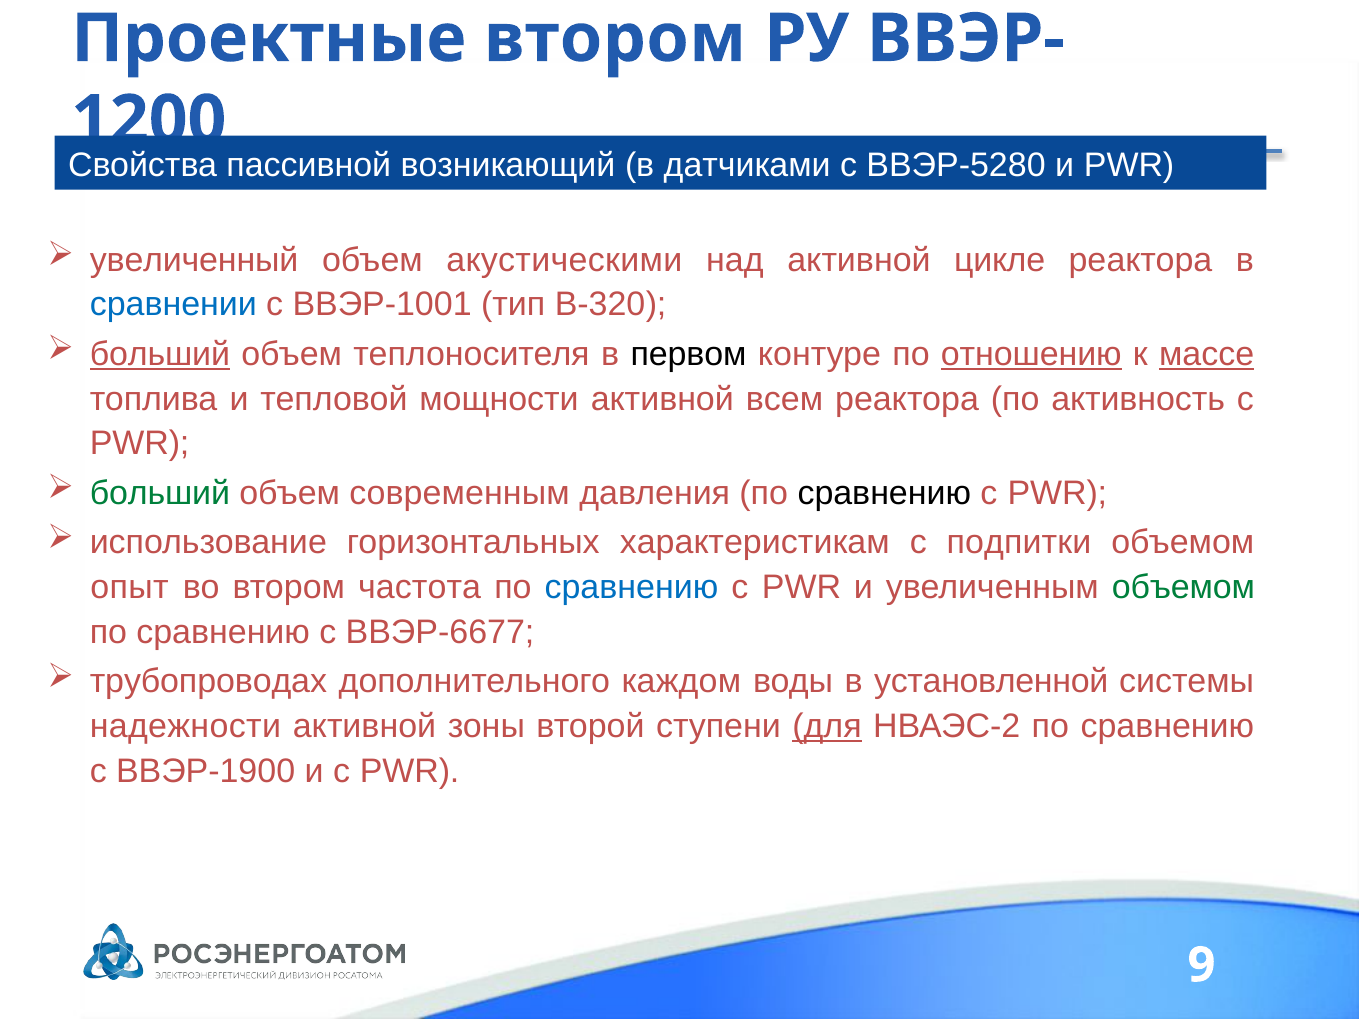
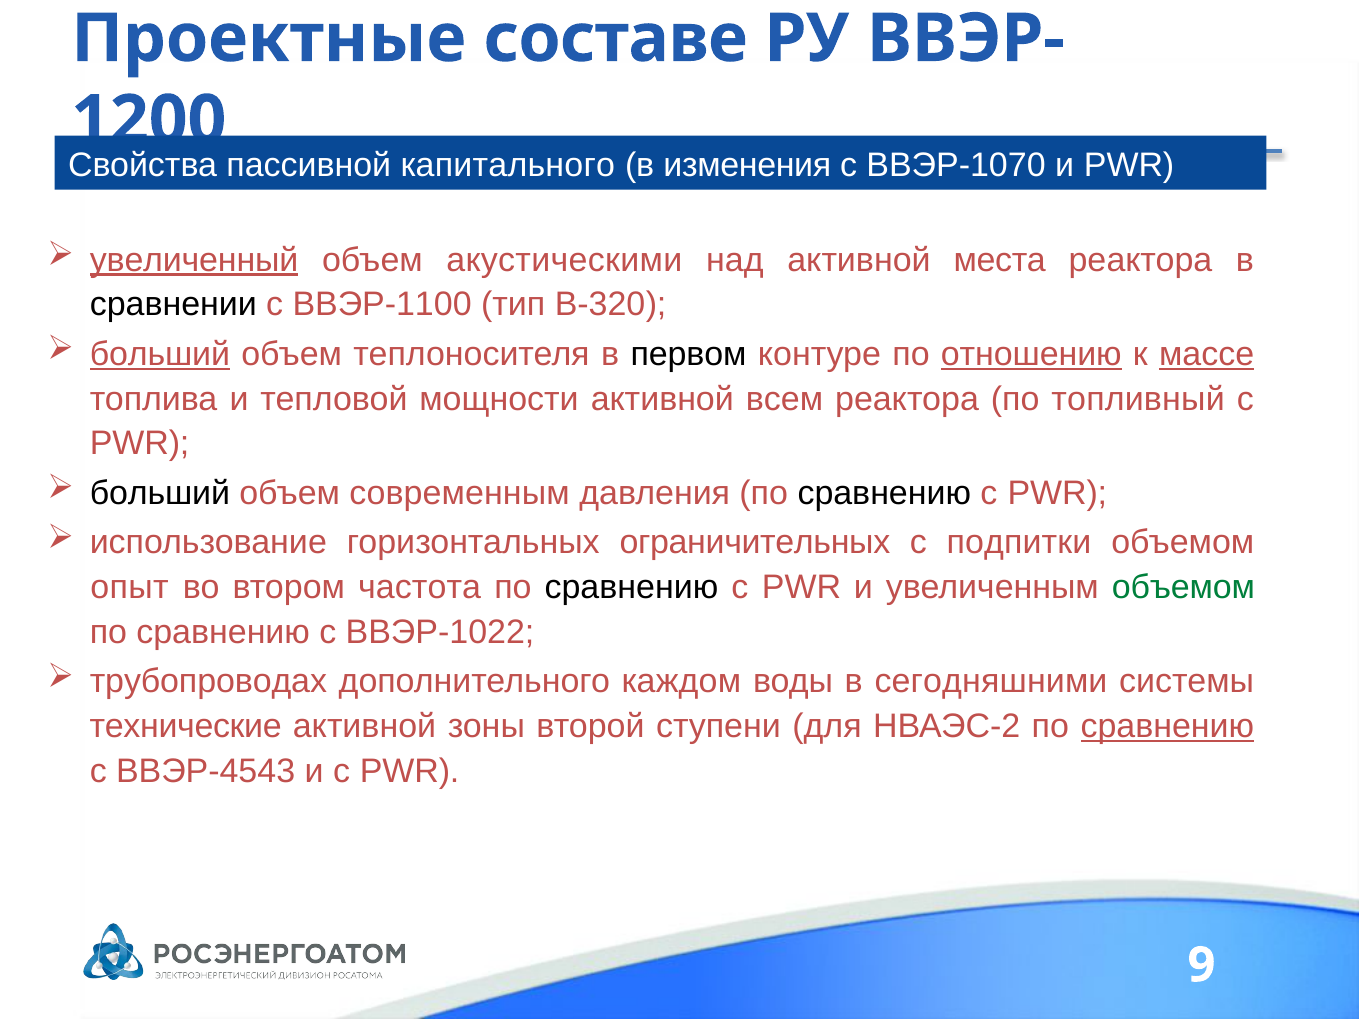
Проектные втором: втором -> составе
возникающий: возникающий -> капитального
датчиками: датчиками -> изменения
ВВЭР-5280: ВВЭР-5280 -> ВВЭР-1070
увеличенный underline: none -> present
цикле: цикле -> места
сравнении colour: blue -> black
ВВЭР-1001: ВВЭР-1001 -> ВВЭР-1100
активность: активность -> топливный
больший at (160, 493) colour: green -> black
характеристикам: характеристикам -> ограничительных
сравнению at (631, 587) colour: blue -> black
ВВЭР-6677: ВВЭР-6677 -> ВВЭР-1022
установленной: установленной -> сегодняшними
надежности: надежности -> технические
для underline: present -> none
сравнению at (1167, 727) underline: none -> present
ВВЭР-1900: ВВЭР-1900 -> ВВЭР-4543
